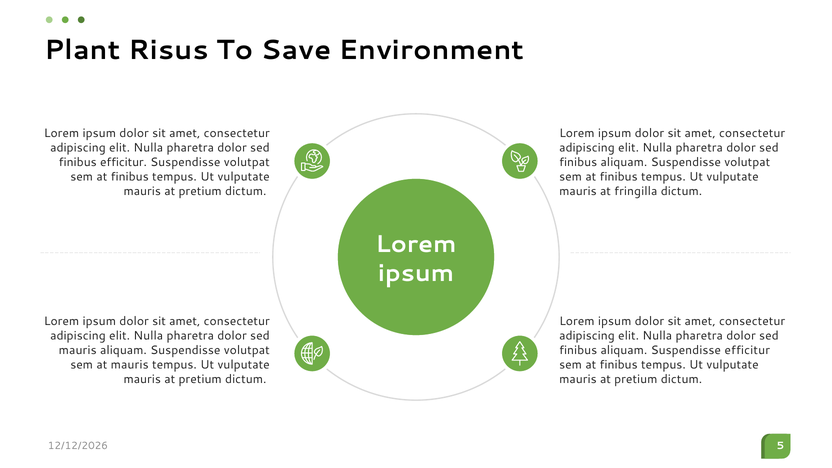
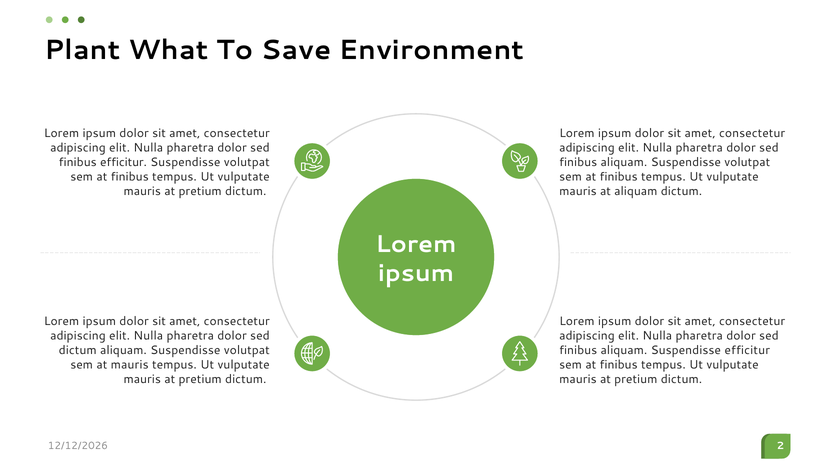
Risus: Risus -> What
at fringilla: fringilla -> aliquam
mauris at (78, 350): mauris -> dictum
5: 5 -> 2
